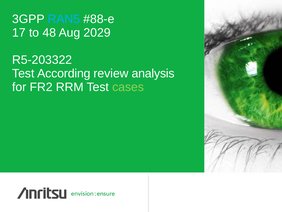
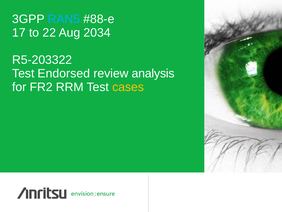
48: 48 -> 22
2029: 2029 -> 2034
According: According -> Endorsed
cases colour: light green -> yellow
